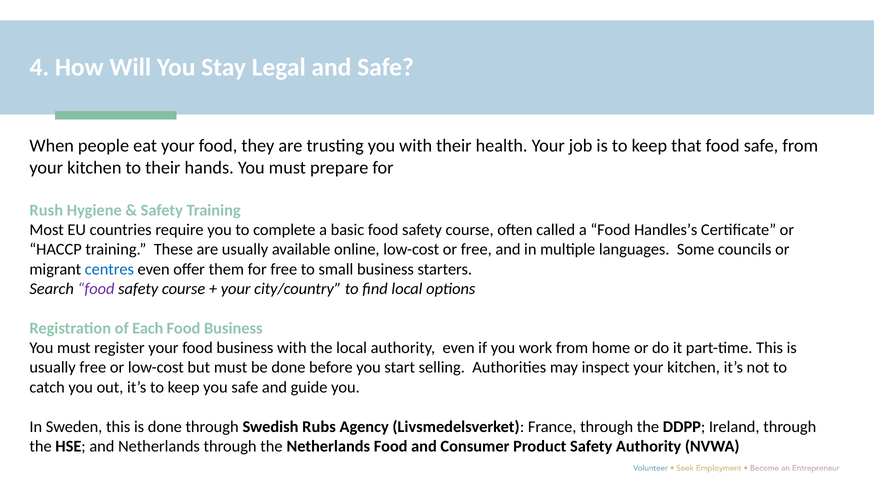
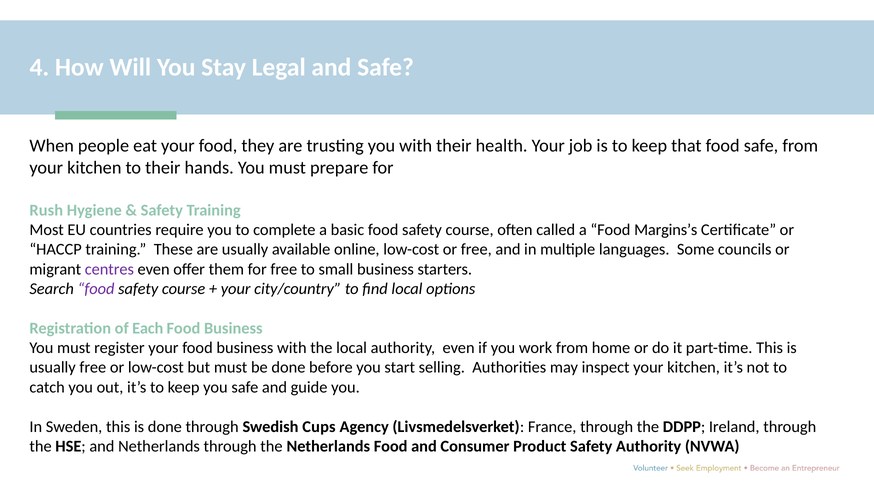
Handles’s: Handles’s -> Margins’s
centres colour: blue -> purple
Rubs: Rubs -> Cups
